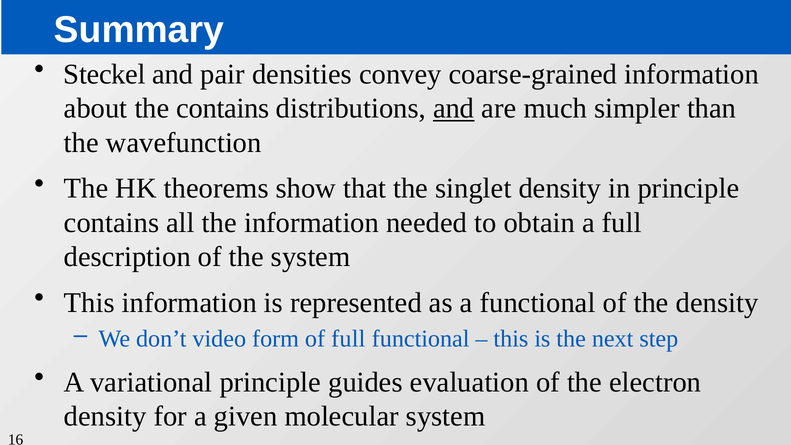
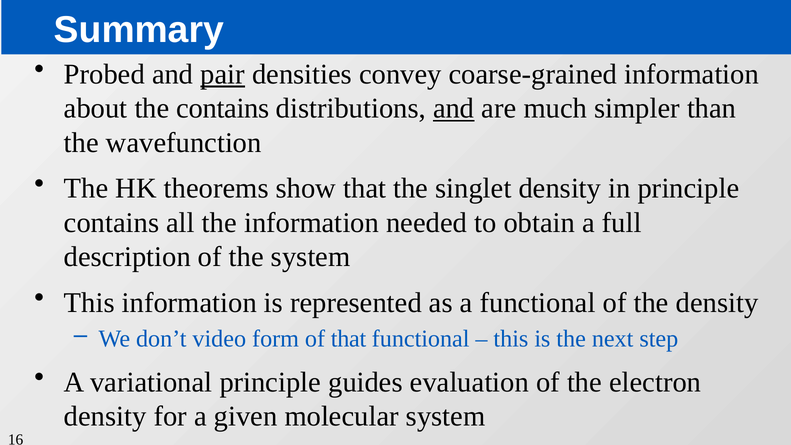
Steckel: Steckel -> Probed
pair underline: none -> present
of full: full -> that
